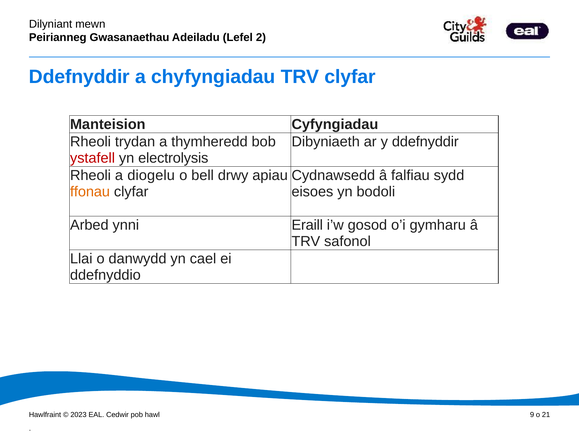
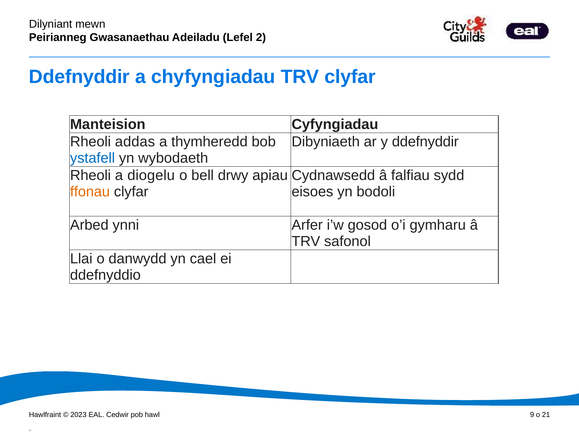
trydan: trydan -> addas
ystafell colour: red -> blue
electrolysis: electrolysis -> wybodaeth
Eraill: Eraill -> Arfer
